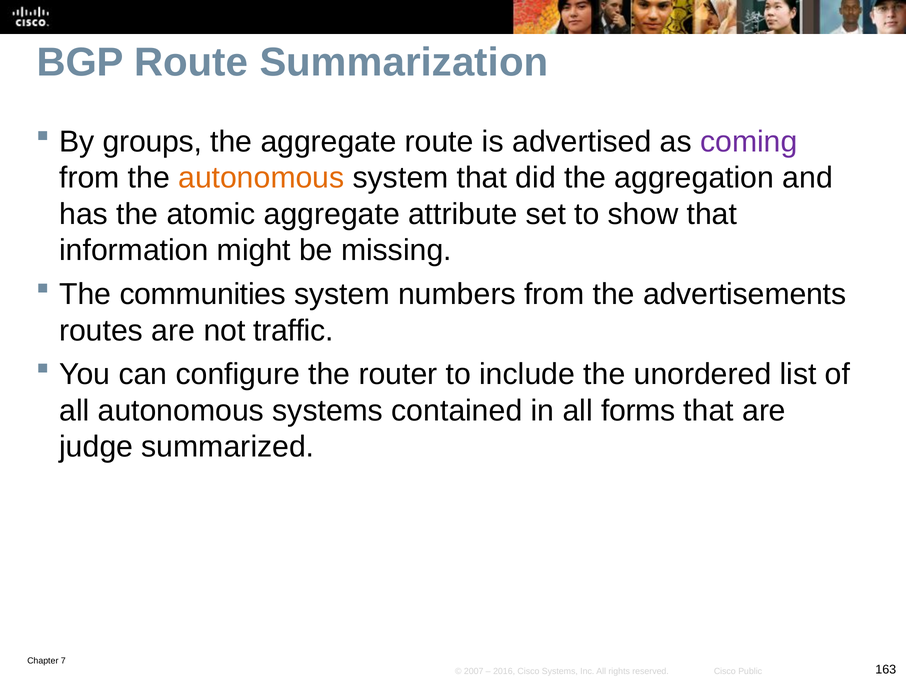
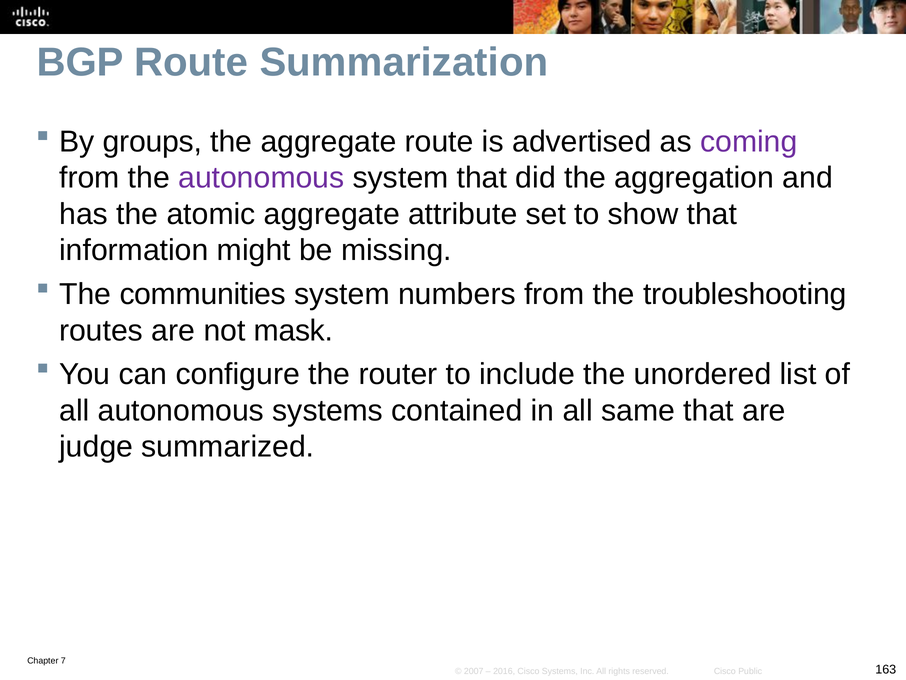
autonomous at (261, 178) colour: orange -> purple
advertisements: advertisements -> troubleshooting
traffic: traffic -> mask
forms: forms -> same
